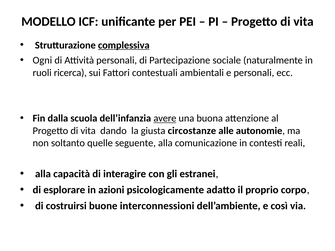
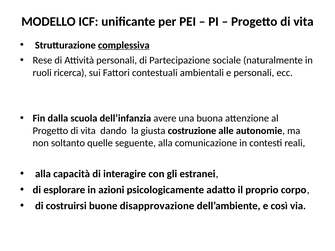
Ogni: Ogni -> Rese
avere underline: present -> none
circostanze: circostanze -> costruzione
interconnessioni: interconnessioni -> disapprovazione
